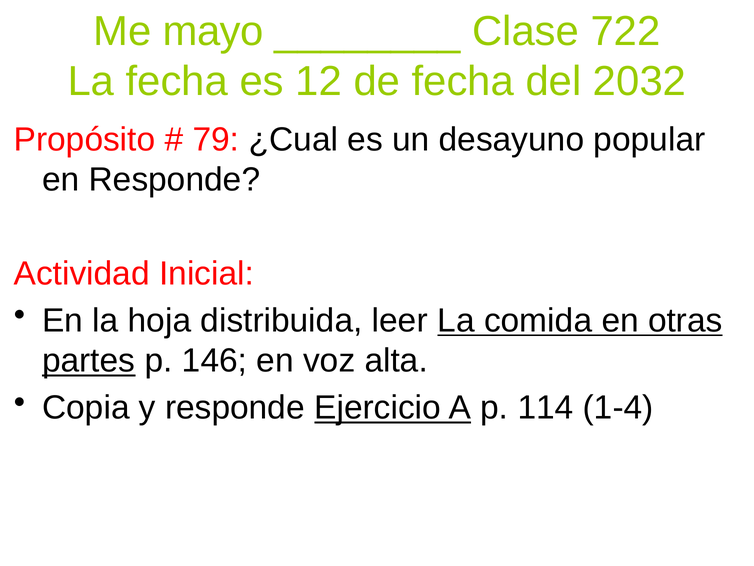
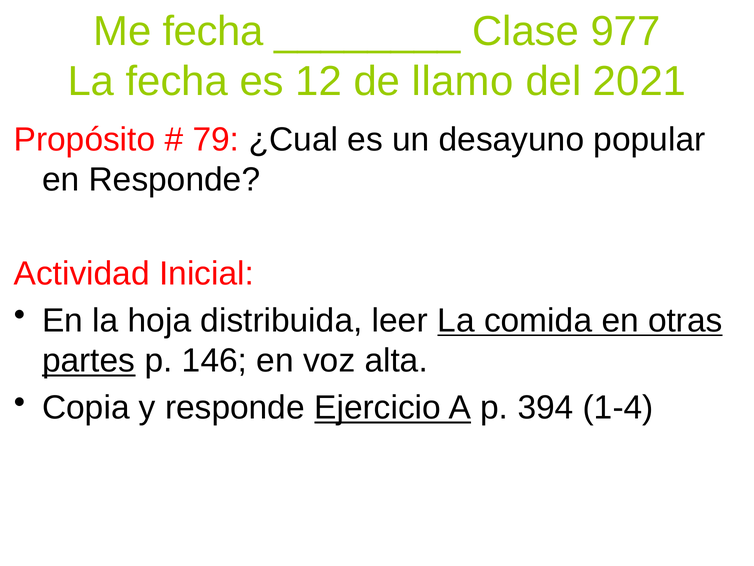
Me mayo: mayo -> fecha
722: 722 -> 977
de fecha: fecha -> llamo
2032: 2032 -> 2021
114: 114 -> 394
